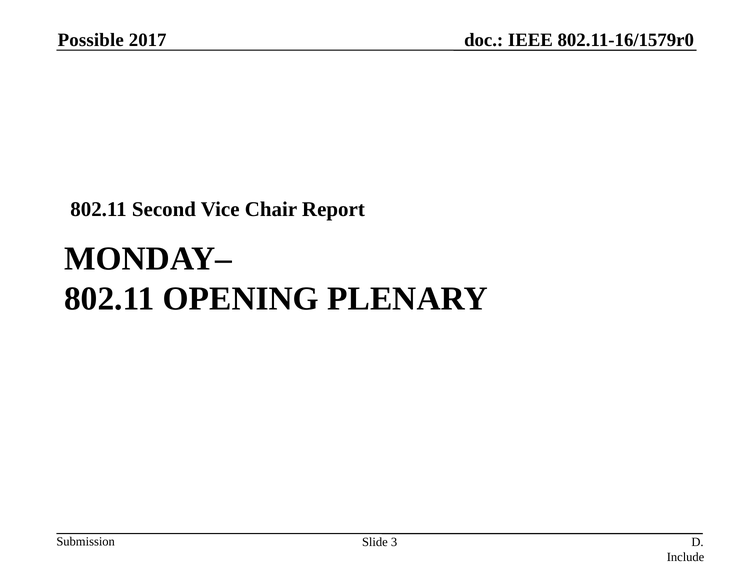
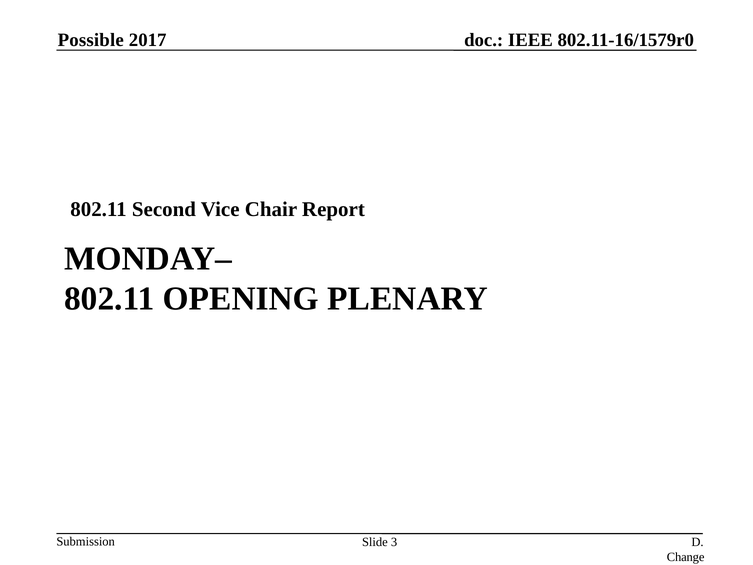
Include: Include -> Change
